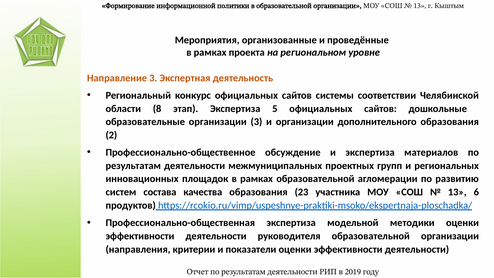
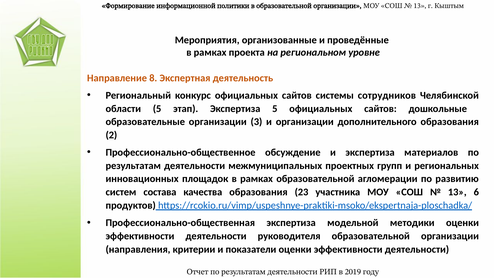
Направление 3: 3 -> 8
соответствии: соответствии -> сотрудников
области 8: 8 -> 5
